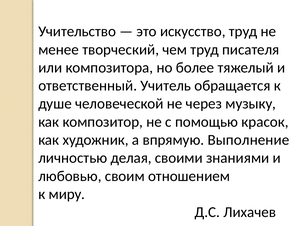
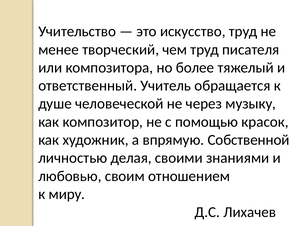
Выполнение: Выполнение -> Собственной
